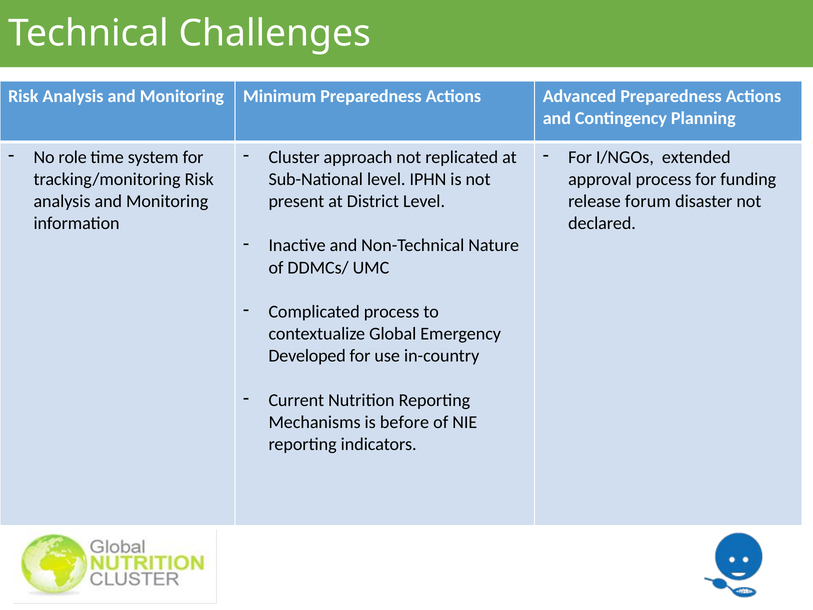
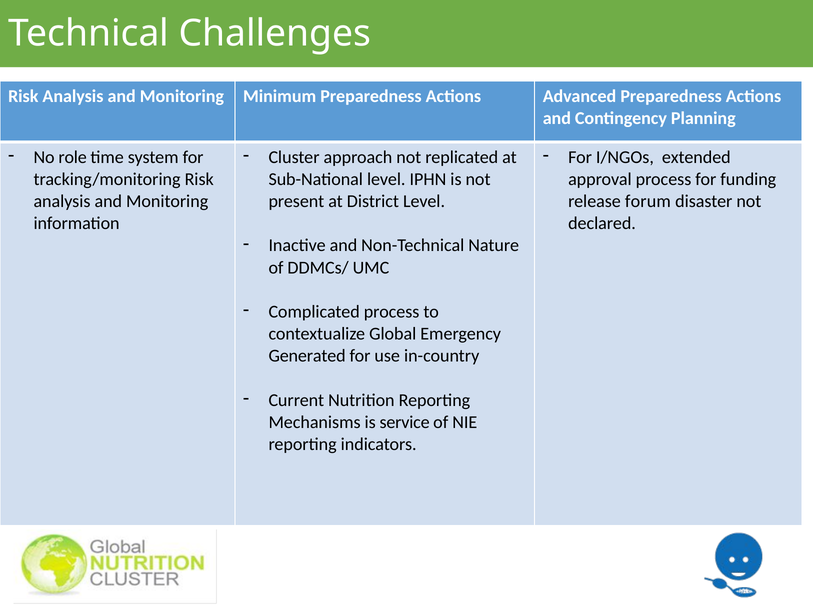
Developed: Developed -> Generated
before: before -> service
